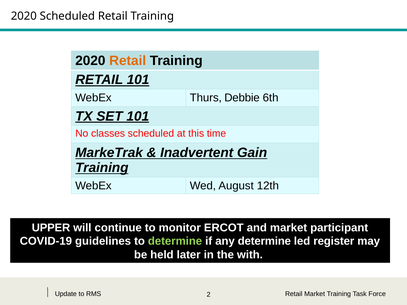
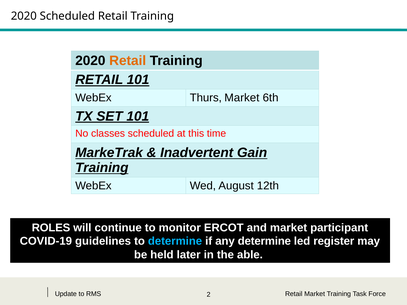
Thurs Debbie: Debbie -> Market
UPPER: UPPER -> ROLES
determine at (175, 241) colour: light green -> light blue
with: with -> able
